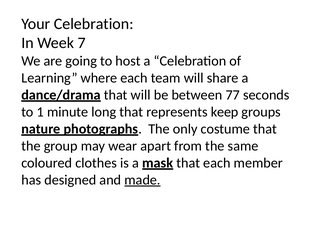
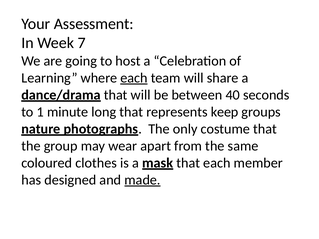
Your Celebration: Celebration -> Assessment
each at (134, 78) underline: none -> present
77: 77 -> 40
